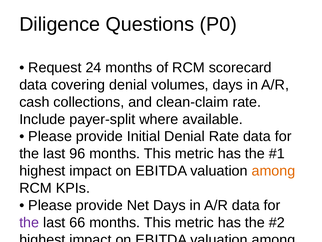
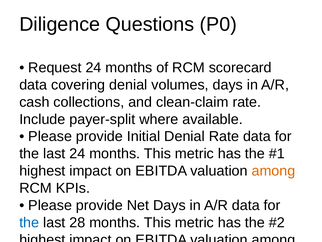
last 96: 96 -> 24
the at (29, 222) colour: purple -> blue
66: 66 -> 28
